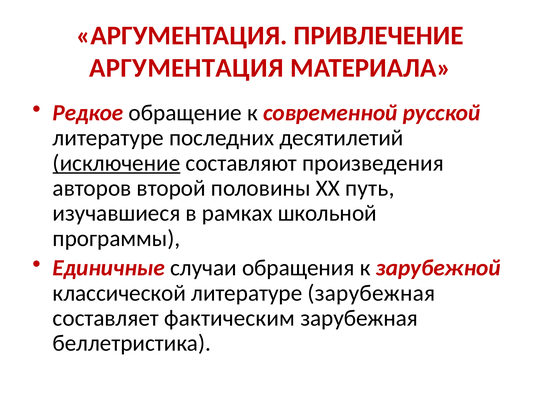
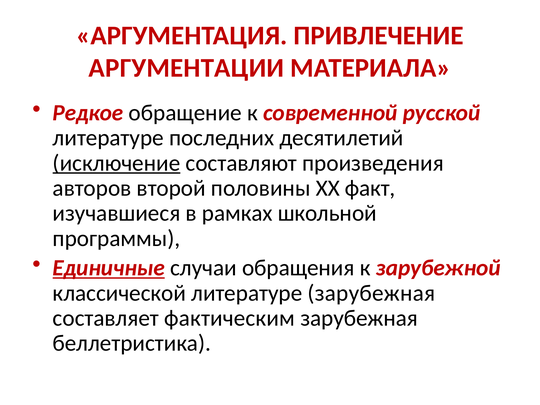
АРГУМЕНТАЦИЯ at (186, 68): АРГУМЕНТАЦИЯ -> АРГУМЕНТАЦИИ
путь: путь -> факт
Единичные underline: none -> present
